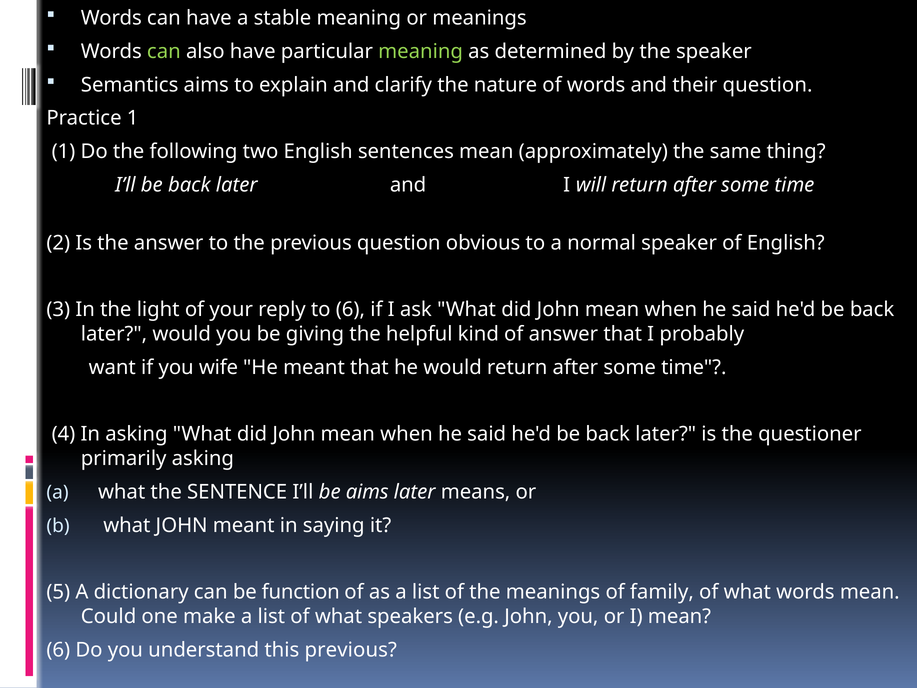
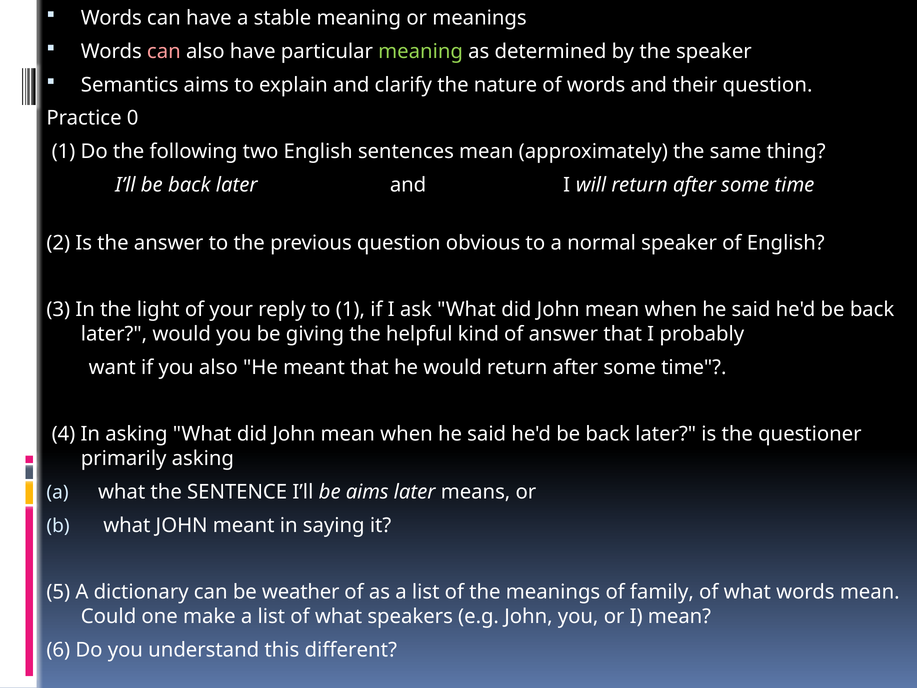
can at (164, 52) colour: light green -> pink
Practice 1: 1 -> 0
to 6: 6 -> 1
you wife: wife -> also
function: function -> weather
this previous: previous -> different
